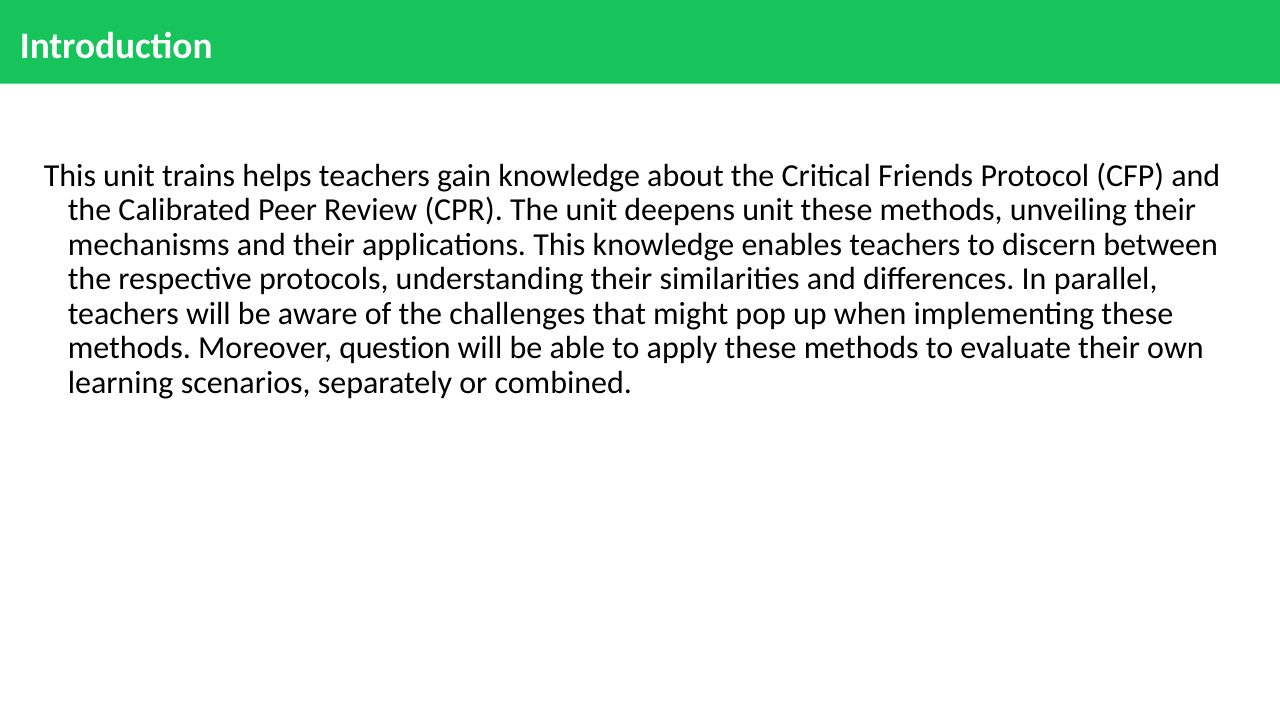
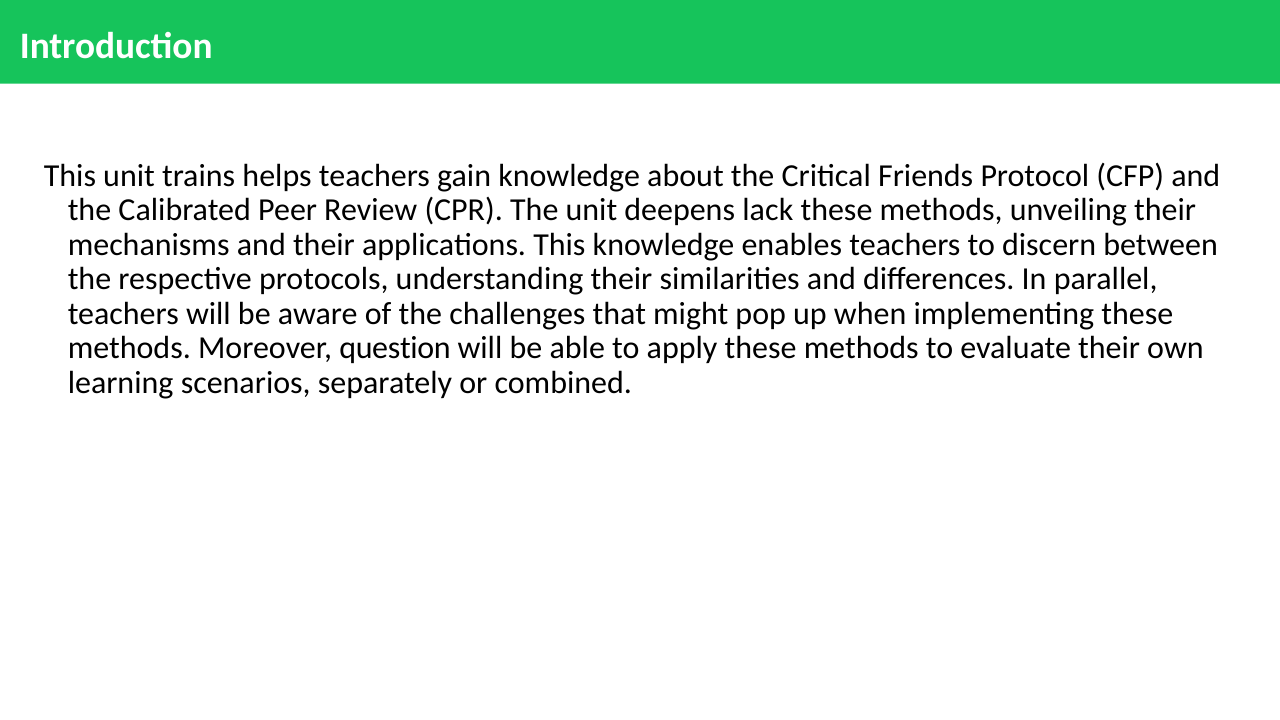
deepens unit: unit -> lack
